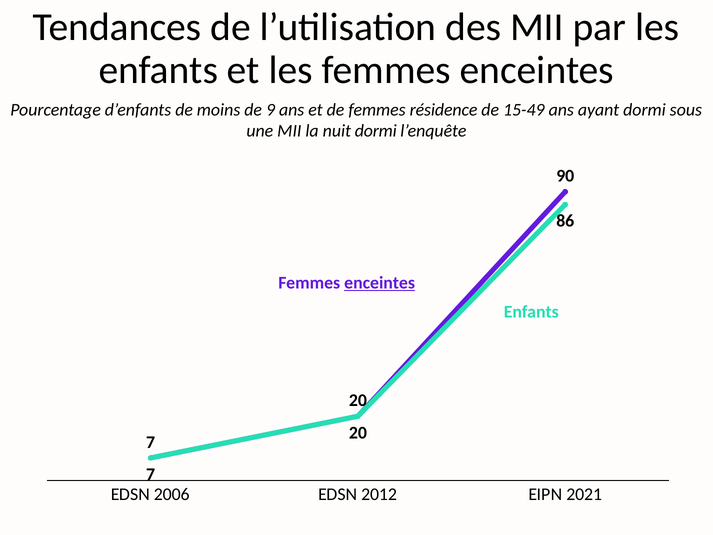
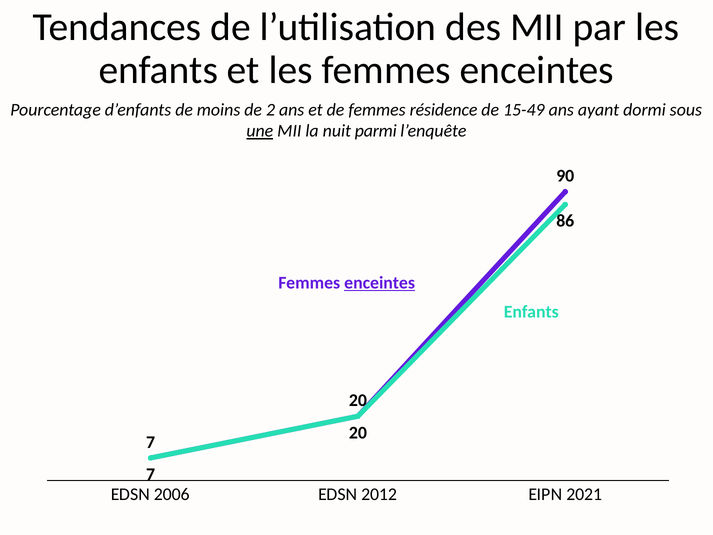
9: 9 -> 2
une underline: none -> present
nuit dormi: dormi -> parmi
